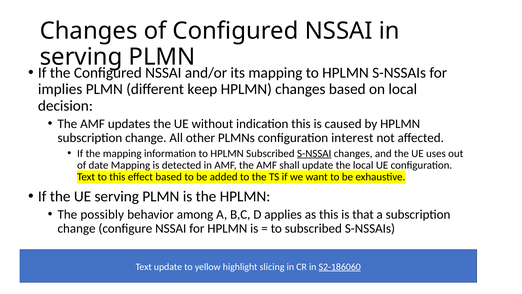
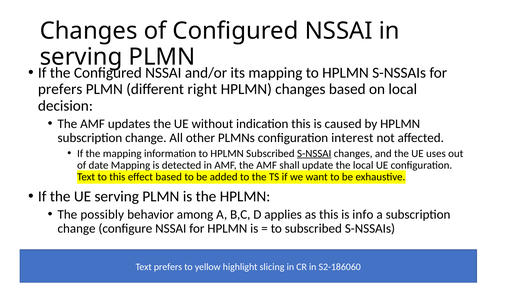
implies at (60, 89): implies -> prefers
keep: keep -> right
that: that -> info
Text update: update -> prefers
S2-186060 underline: present -> none
